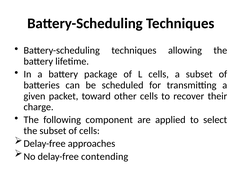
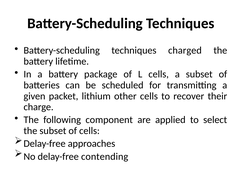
allowing: allowing -> charged
toward: toward -> lithium
